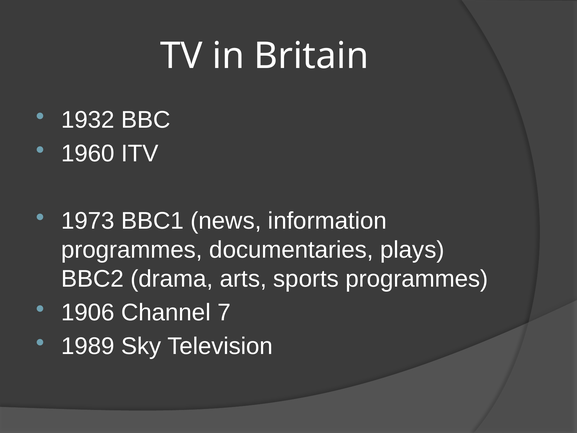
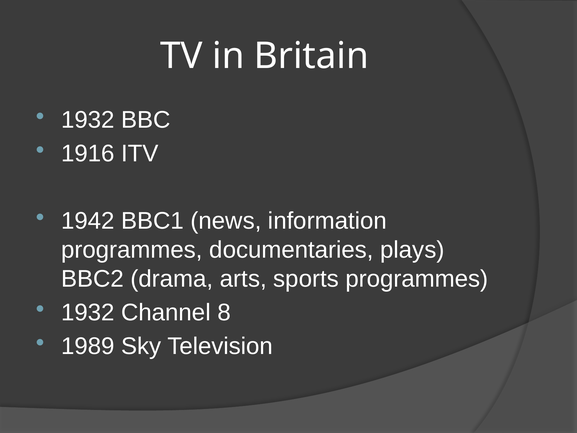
1960: 1960 -> 1916
1973: 1973 -> 1942
1906 at (88, 312): 1906 -> 1932
7: 7 -> 8
